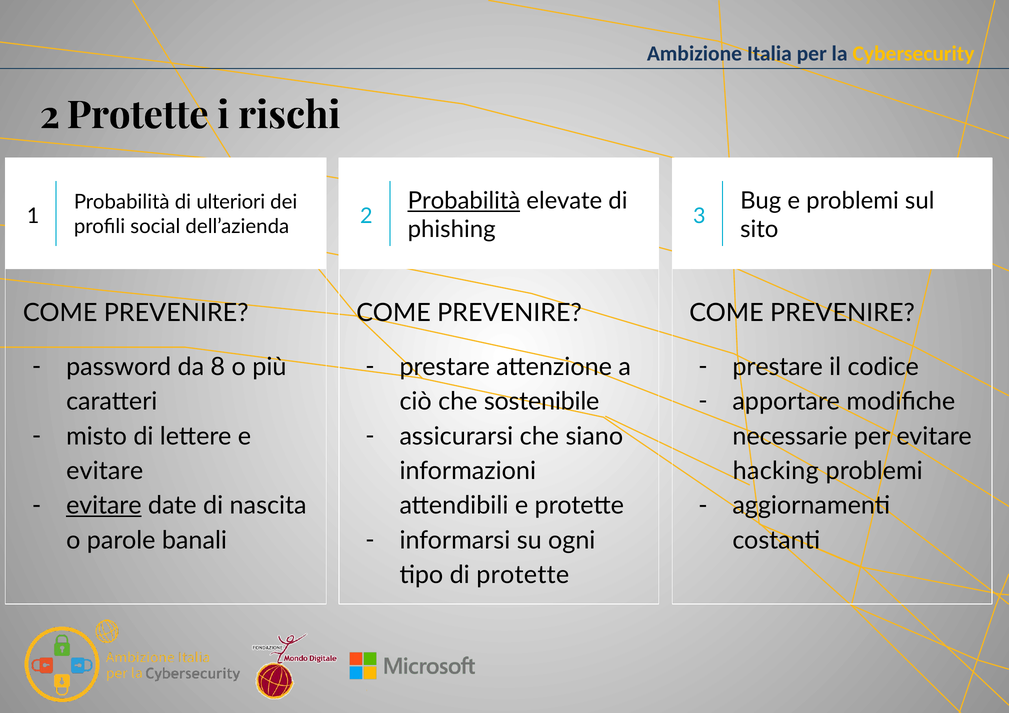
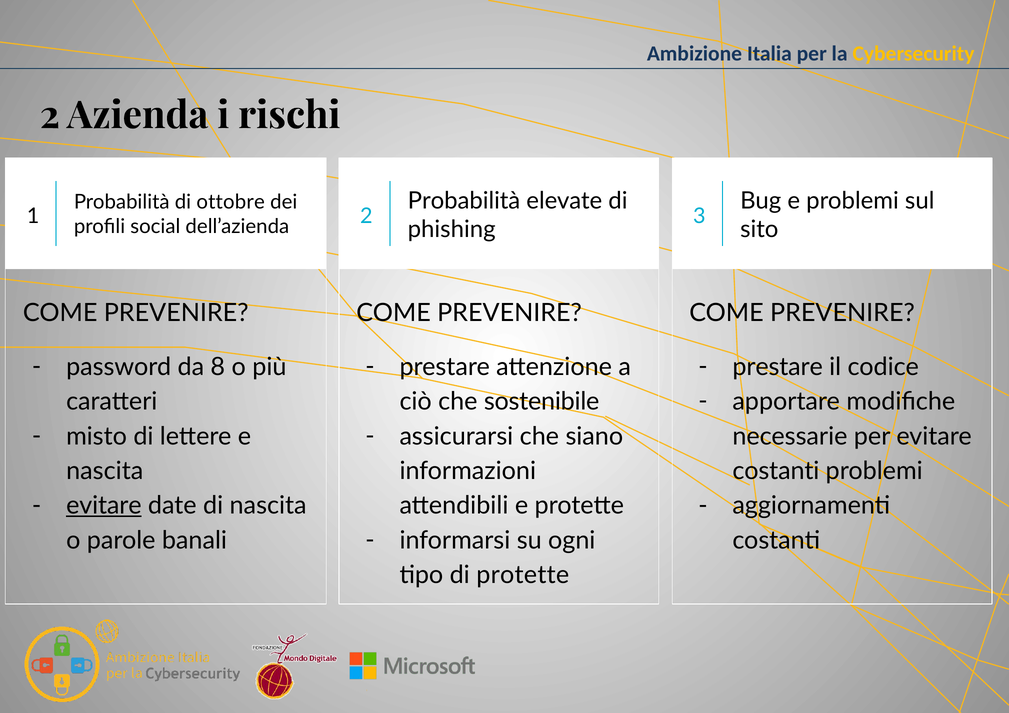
2 Protette: Protette -> Azienda
Probabilità at (464, 201) underline: present -> none
ulteriori: ulteriori -> ottobre
evitare at (105, 471): evitare -> nascita
hacking at (776, 471): hacking -> costanti
